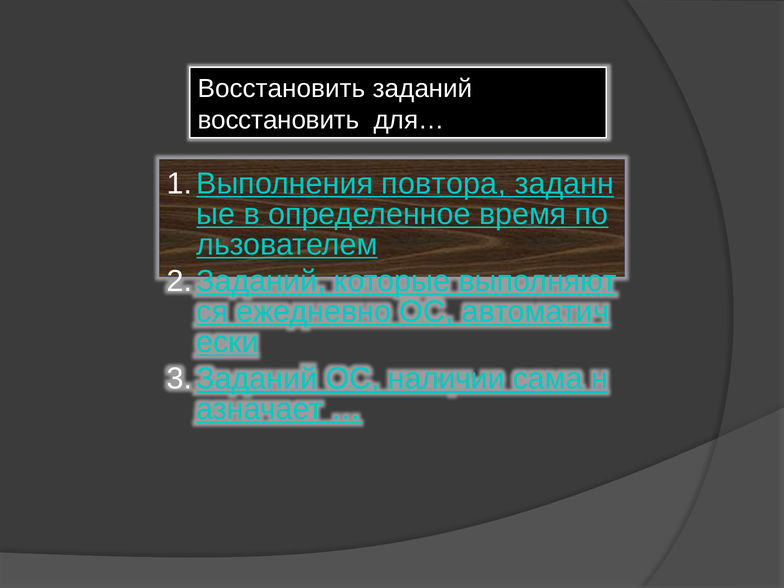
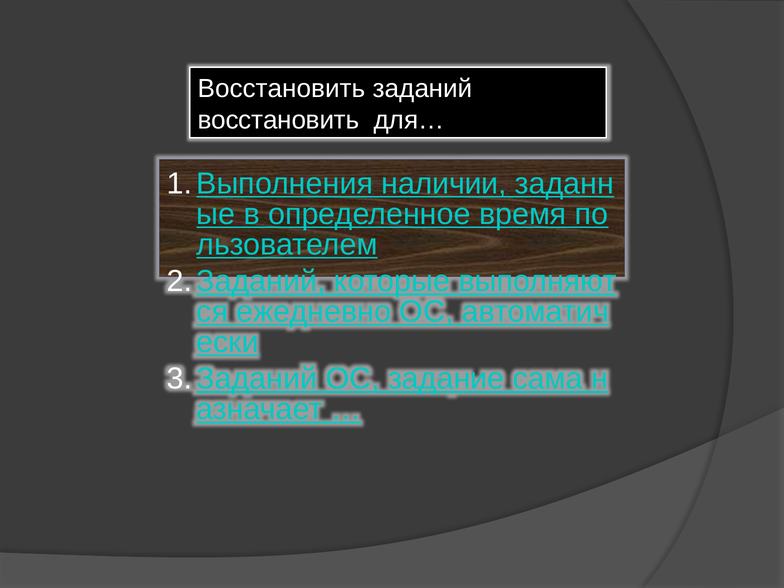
повтора: повтора -> наличии
наличии: наличии -> задание
